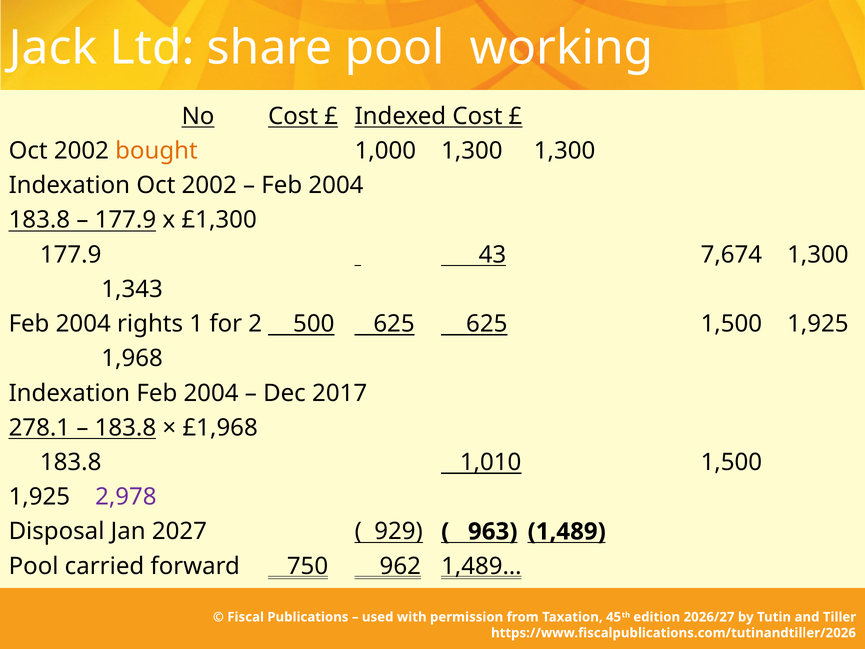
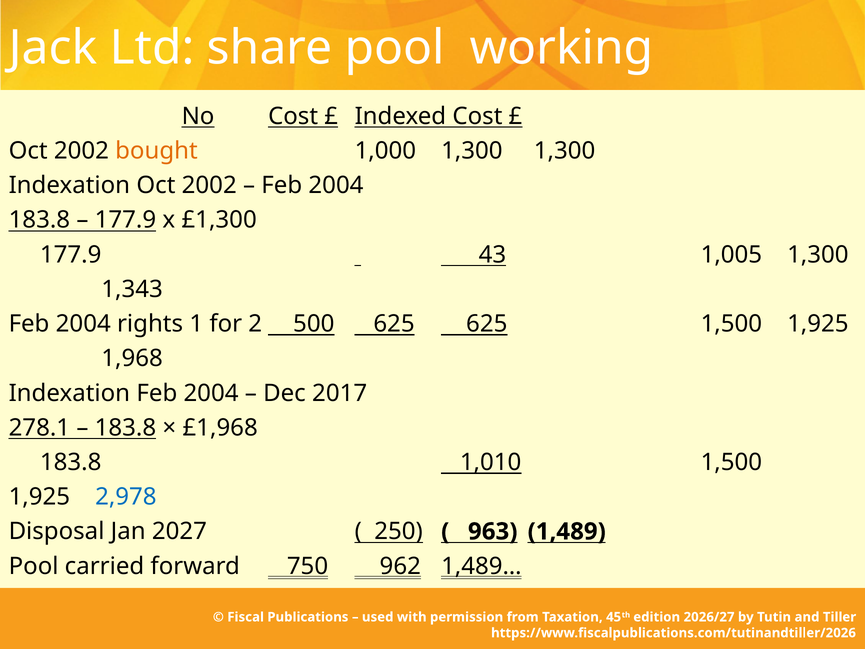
7,674: 7,674 -> 1,005
2,978 colour: purple -> blue
929: 929 -> 250
